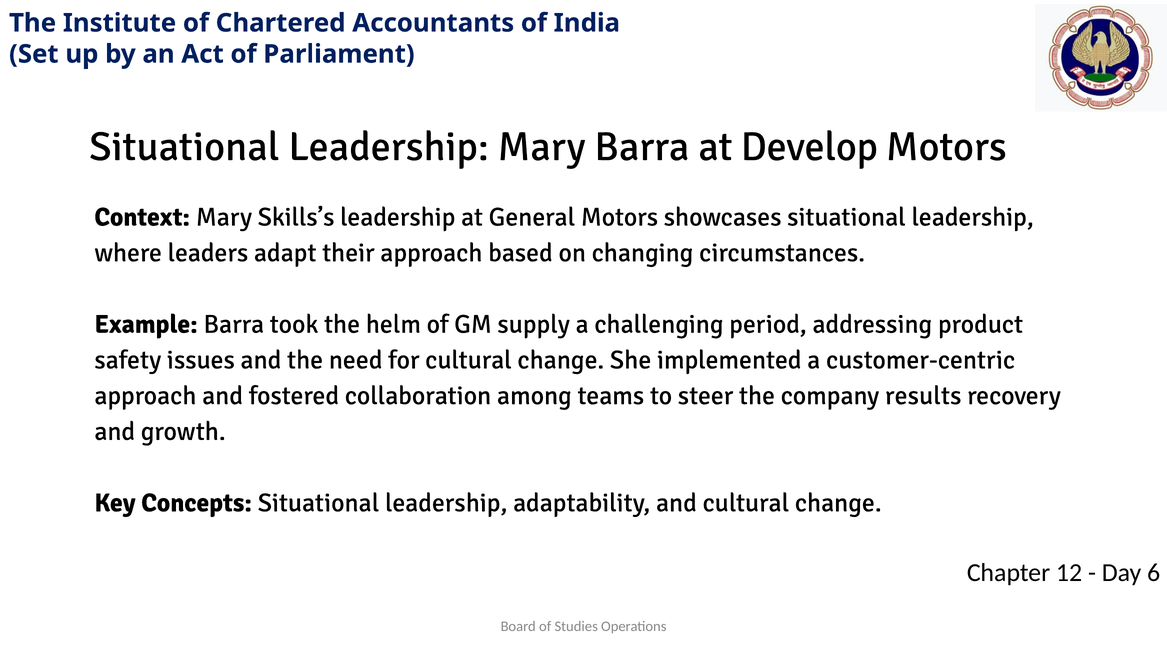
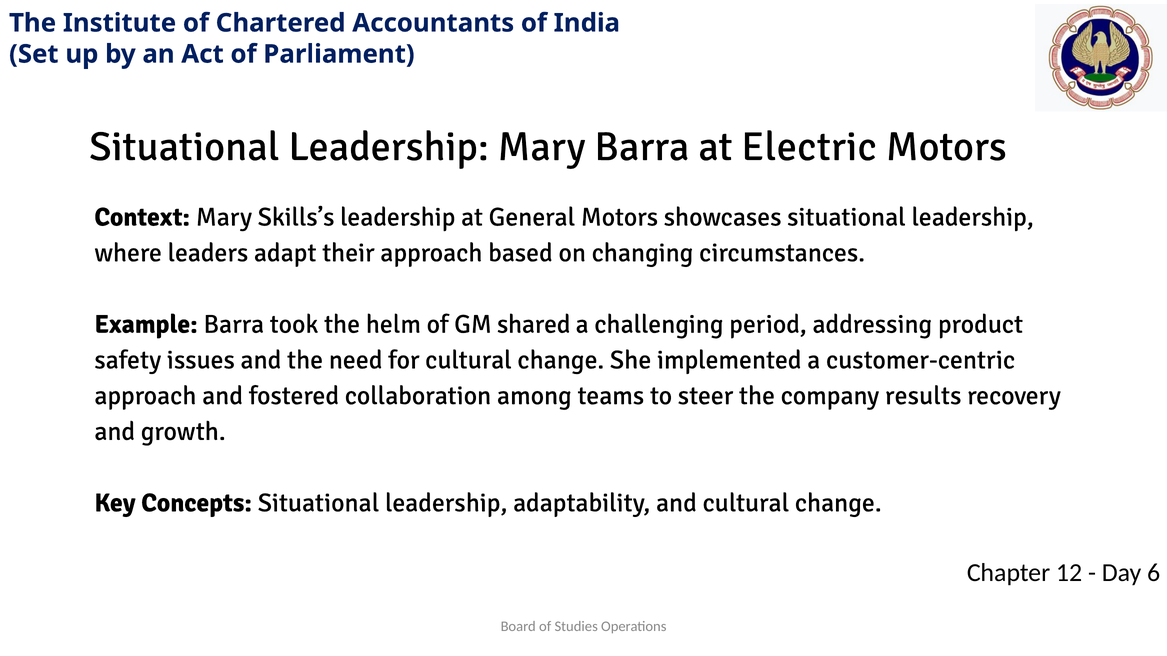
Develop: Develop -> Electric
supply: supply -> shared
